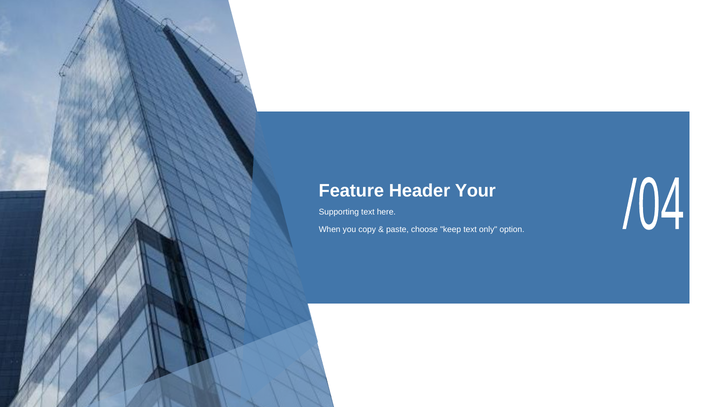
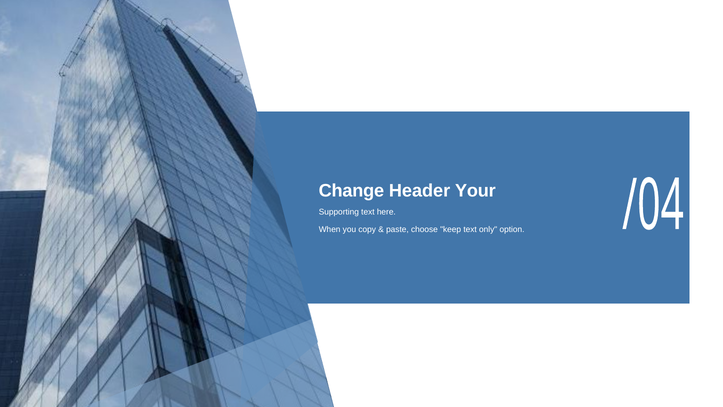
Feature: Feature -> Change
